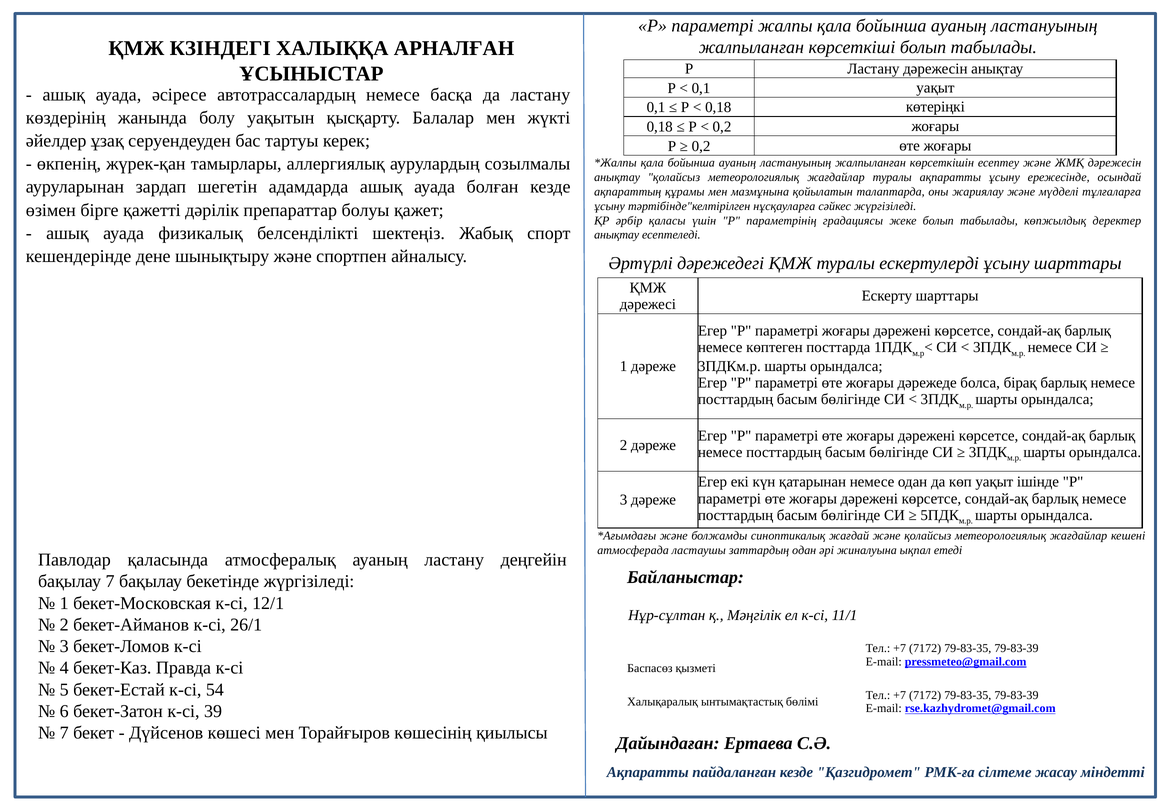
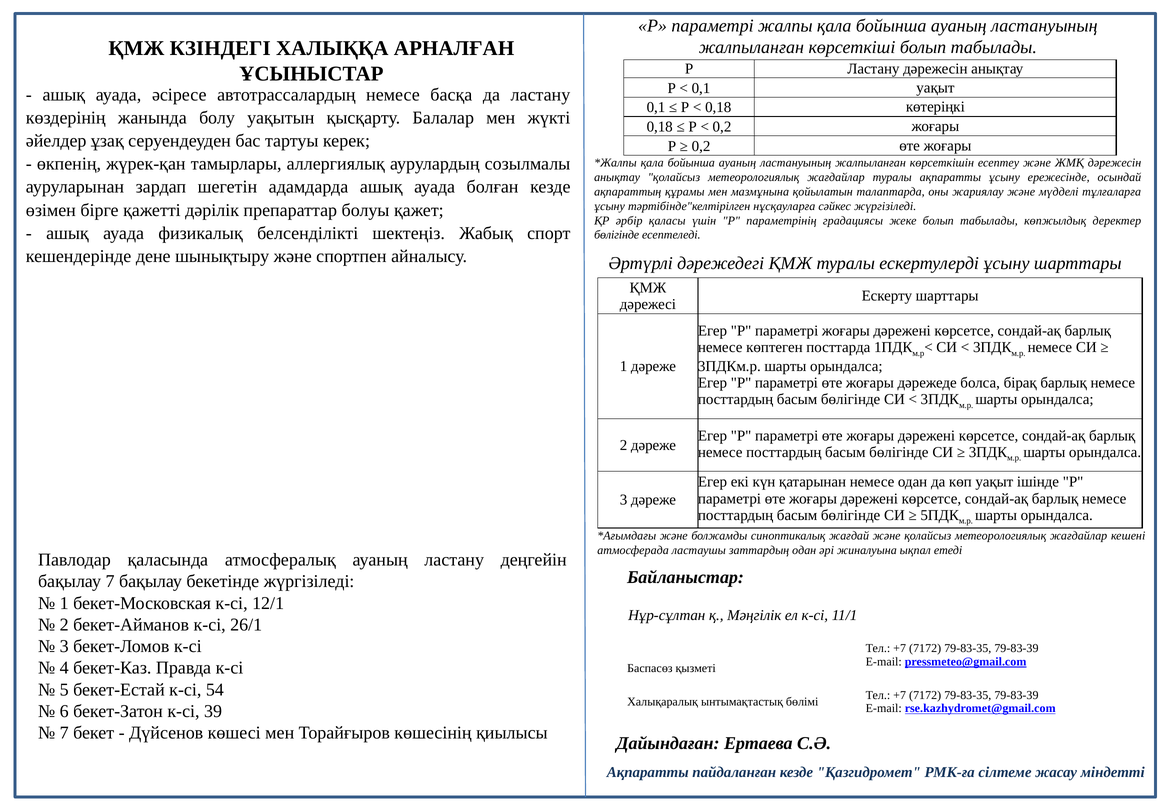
анықтау at (617, 235): анықтау -> бөлігінде
